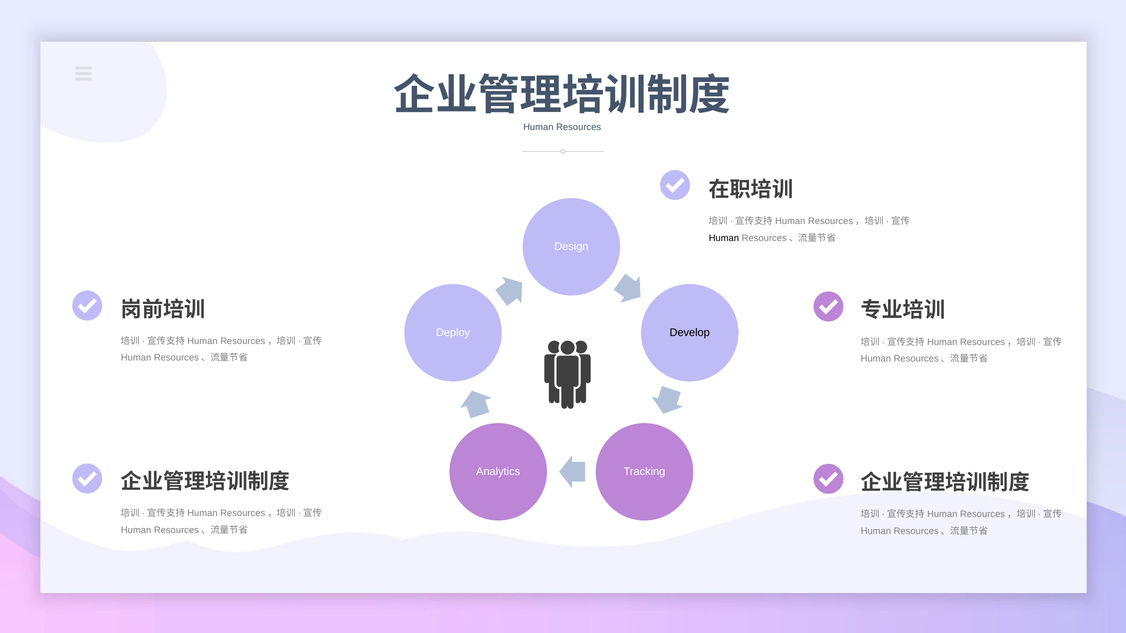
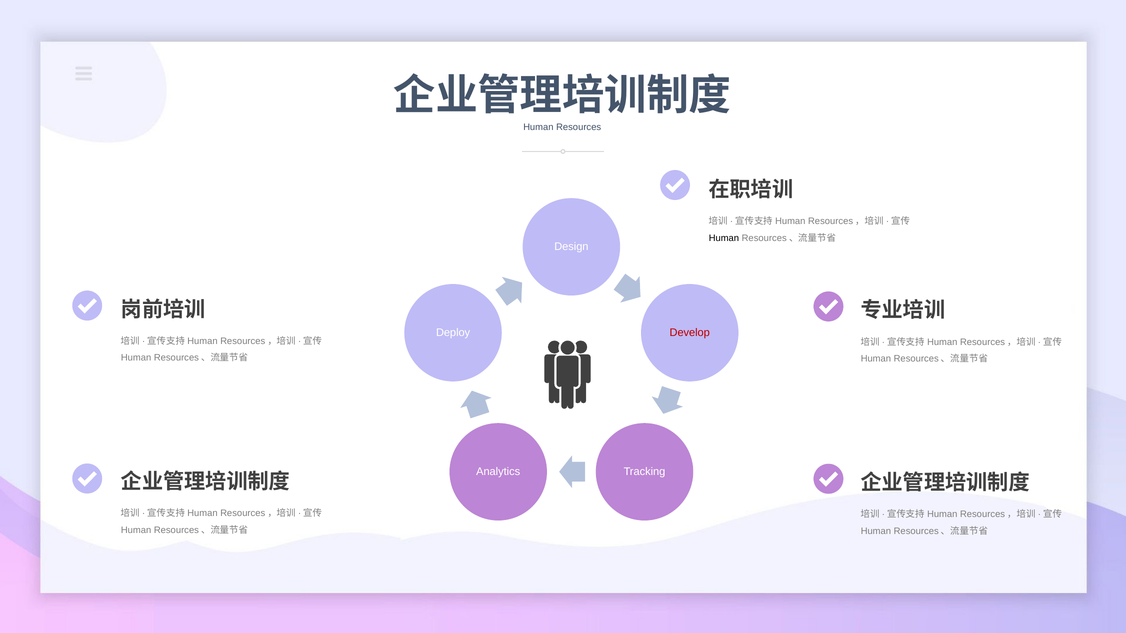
Develop colour: black -> red
